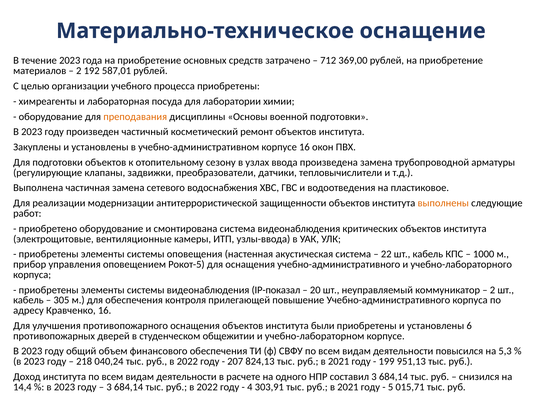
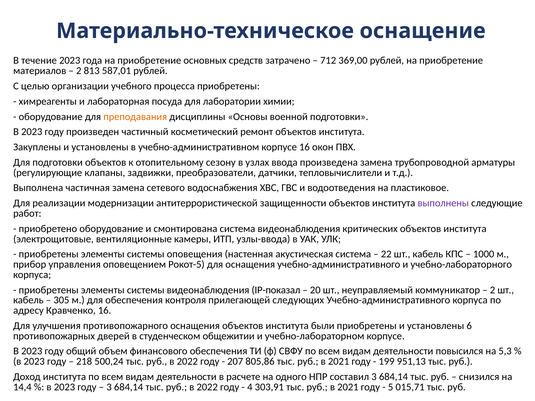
192: 192 -> 813
выполнены colour: orange -> purple
повышение: повышение -> следующих
040,24: 040,24 -> 500,24
824,13: 824,13 -> 805,86
